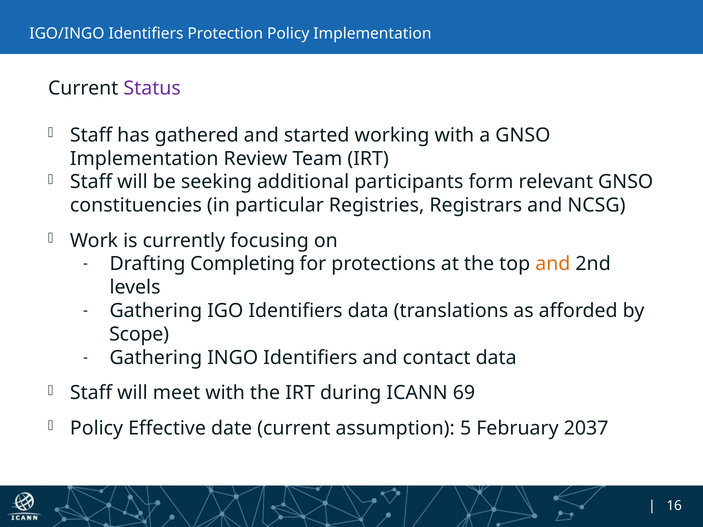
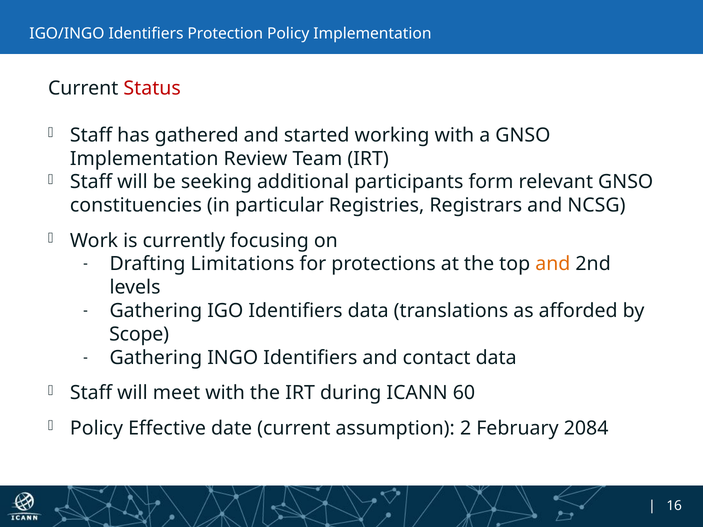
Status colour: purple -> red
Completing: Completing -> Limitations
69: 69 -> 60
5: 5 -> 2
2037: 2037 -> 2084
